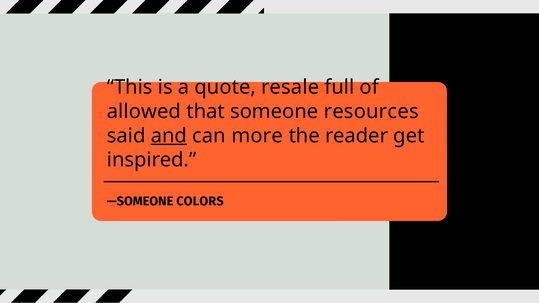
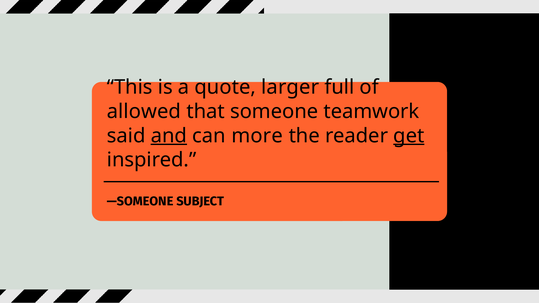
resale: resale -> larger
resources: resources -> teamwork
get underline: none -> present
COLORS: COLORS -> SUBJECT
